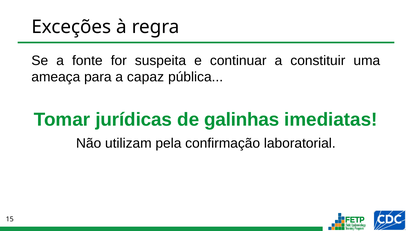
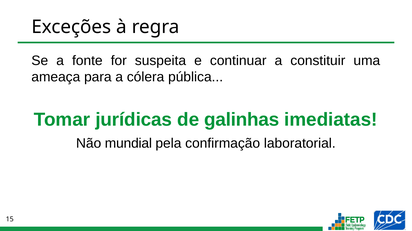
capaz: capaz -> cólera
utilizam: utilizam -> mundial
